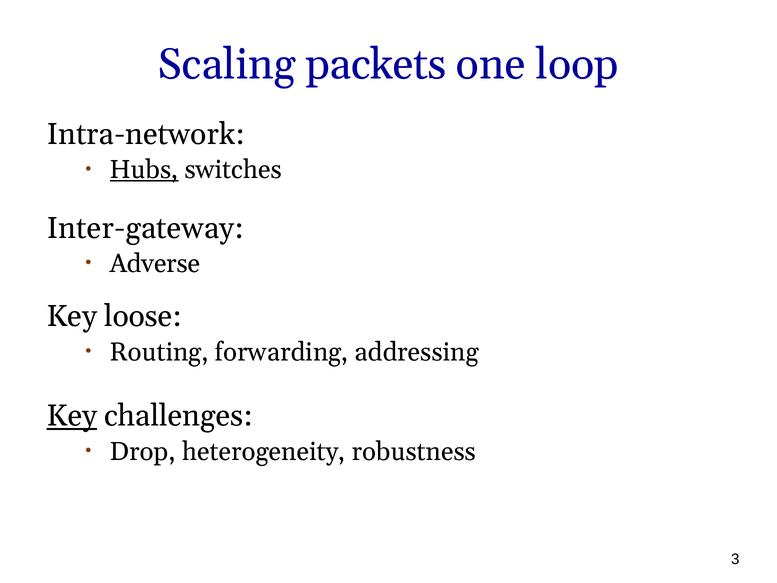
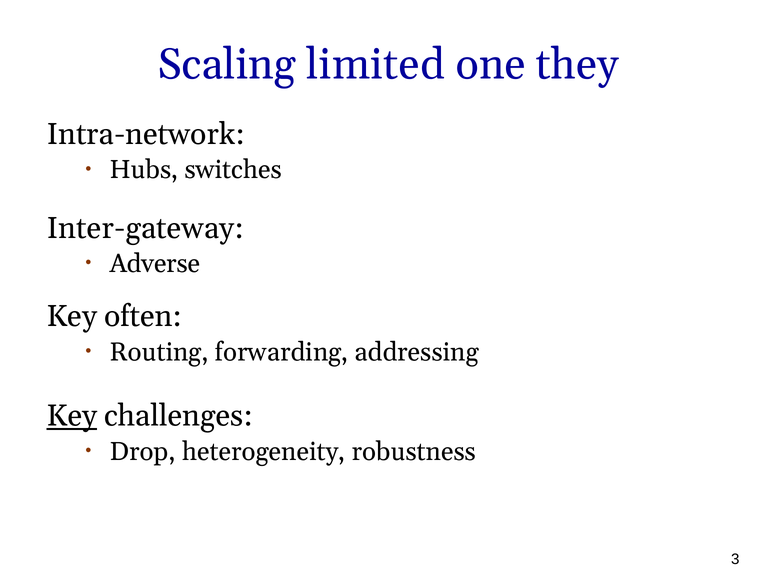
packets: packets -> limited
loop: loop -> they
Hubs underline: present -> none
loose: loose -> often
